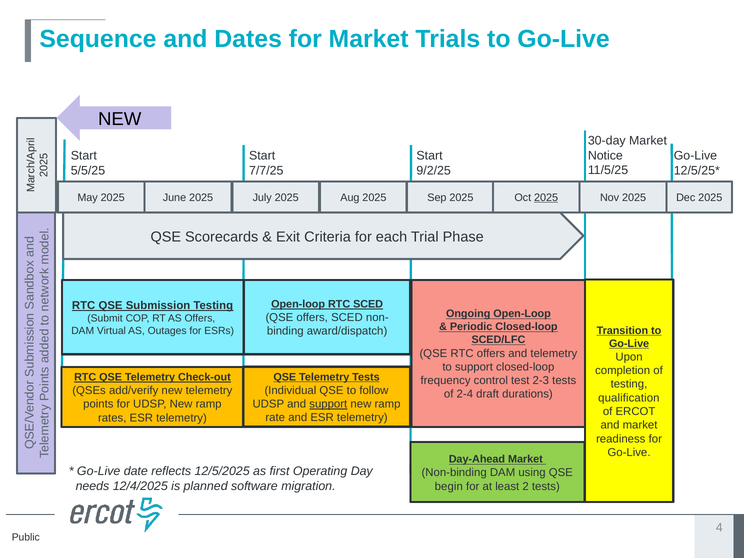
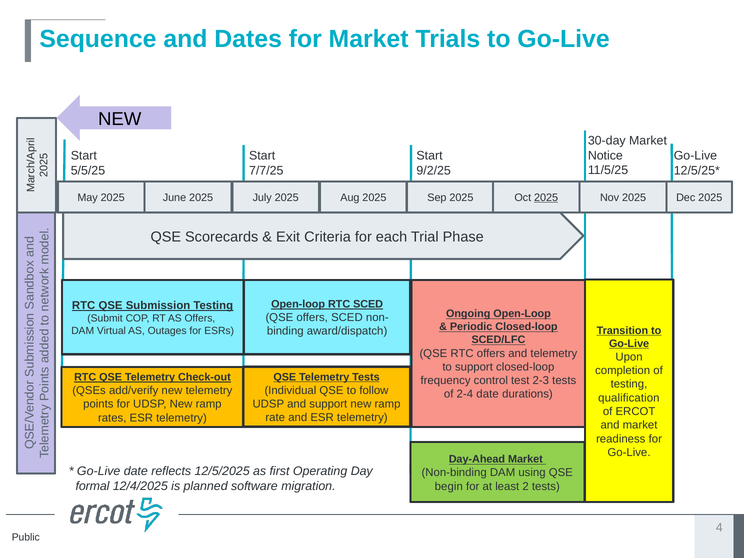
2-4 draft: draft -> date
support at (328, 404) underline: present -> none
needs: needs -> formal
